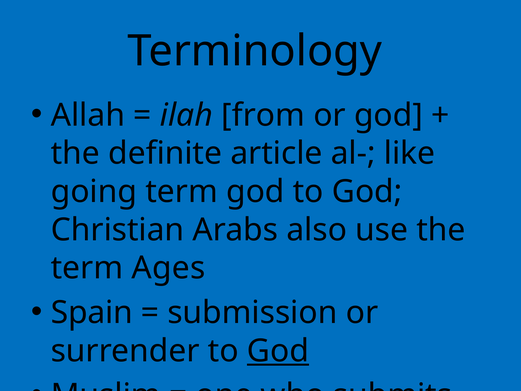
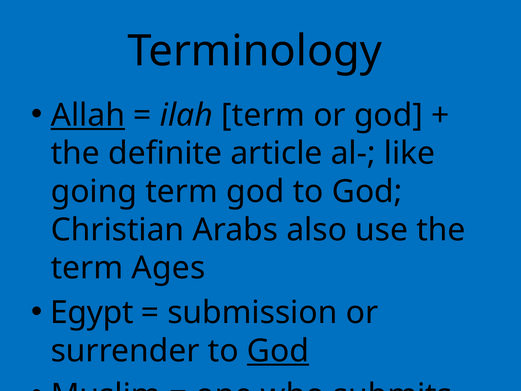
Allah underline: none -> present
ilah from: from -> term
Spain: Spain -> Egypt
